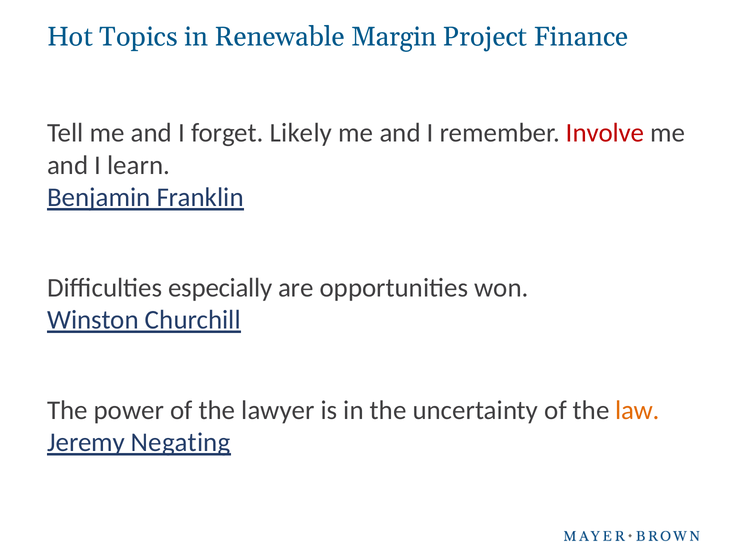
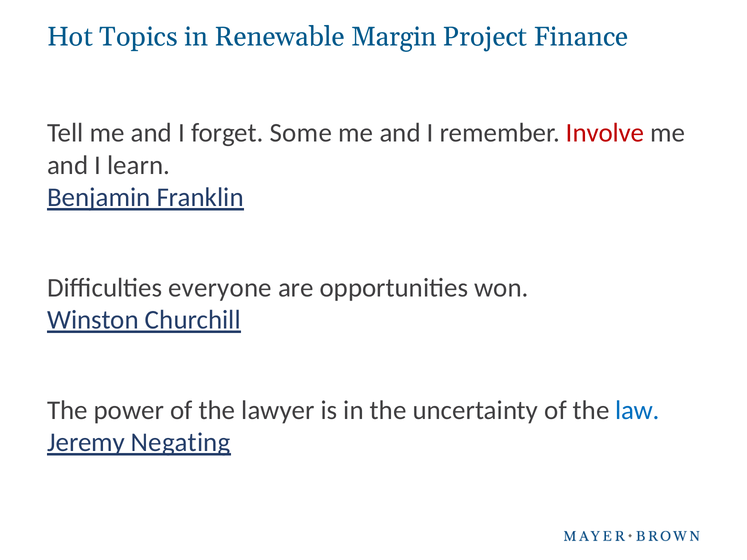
Likely: Likely -> Some
especially: especially -> everyone
law colour: orange -> blue
